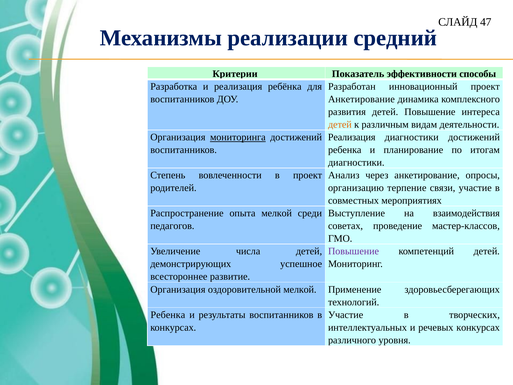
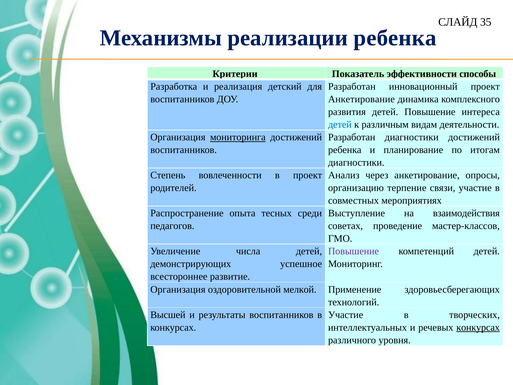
47: 47 -> 35
реализации средний: средний -> ребенка
ребёнка: ребёнка -> детский
детей at (340, 124) colour: orange -> blue
Реализация at (352, 137): Реализация -> Разработан
опыта мелкой: мелкой -> тесных
Ребенка at (168, 315): Ребенка -> Высшей
конкурсах at (478, 327) underline: none -> present
